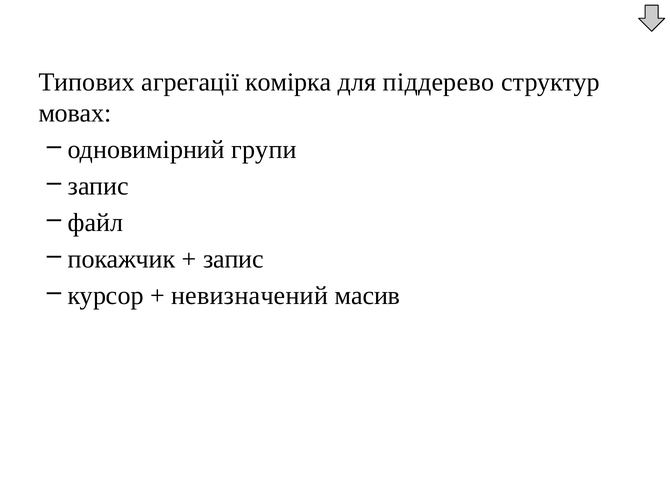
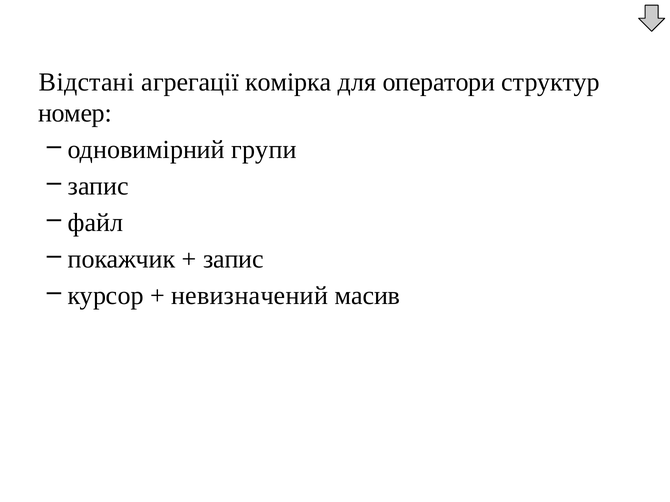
Типових: Типових -> Відстані
піддерево: піддерево -> оператори
мовах: мовах -> номер
